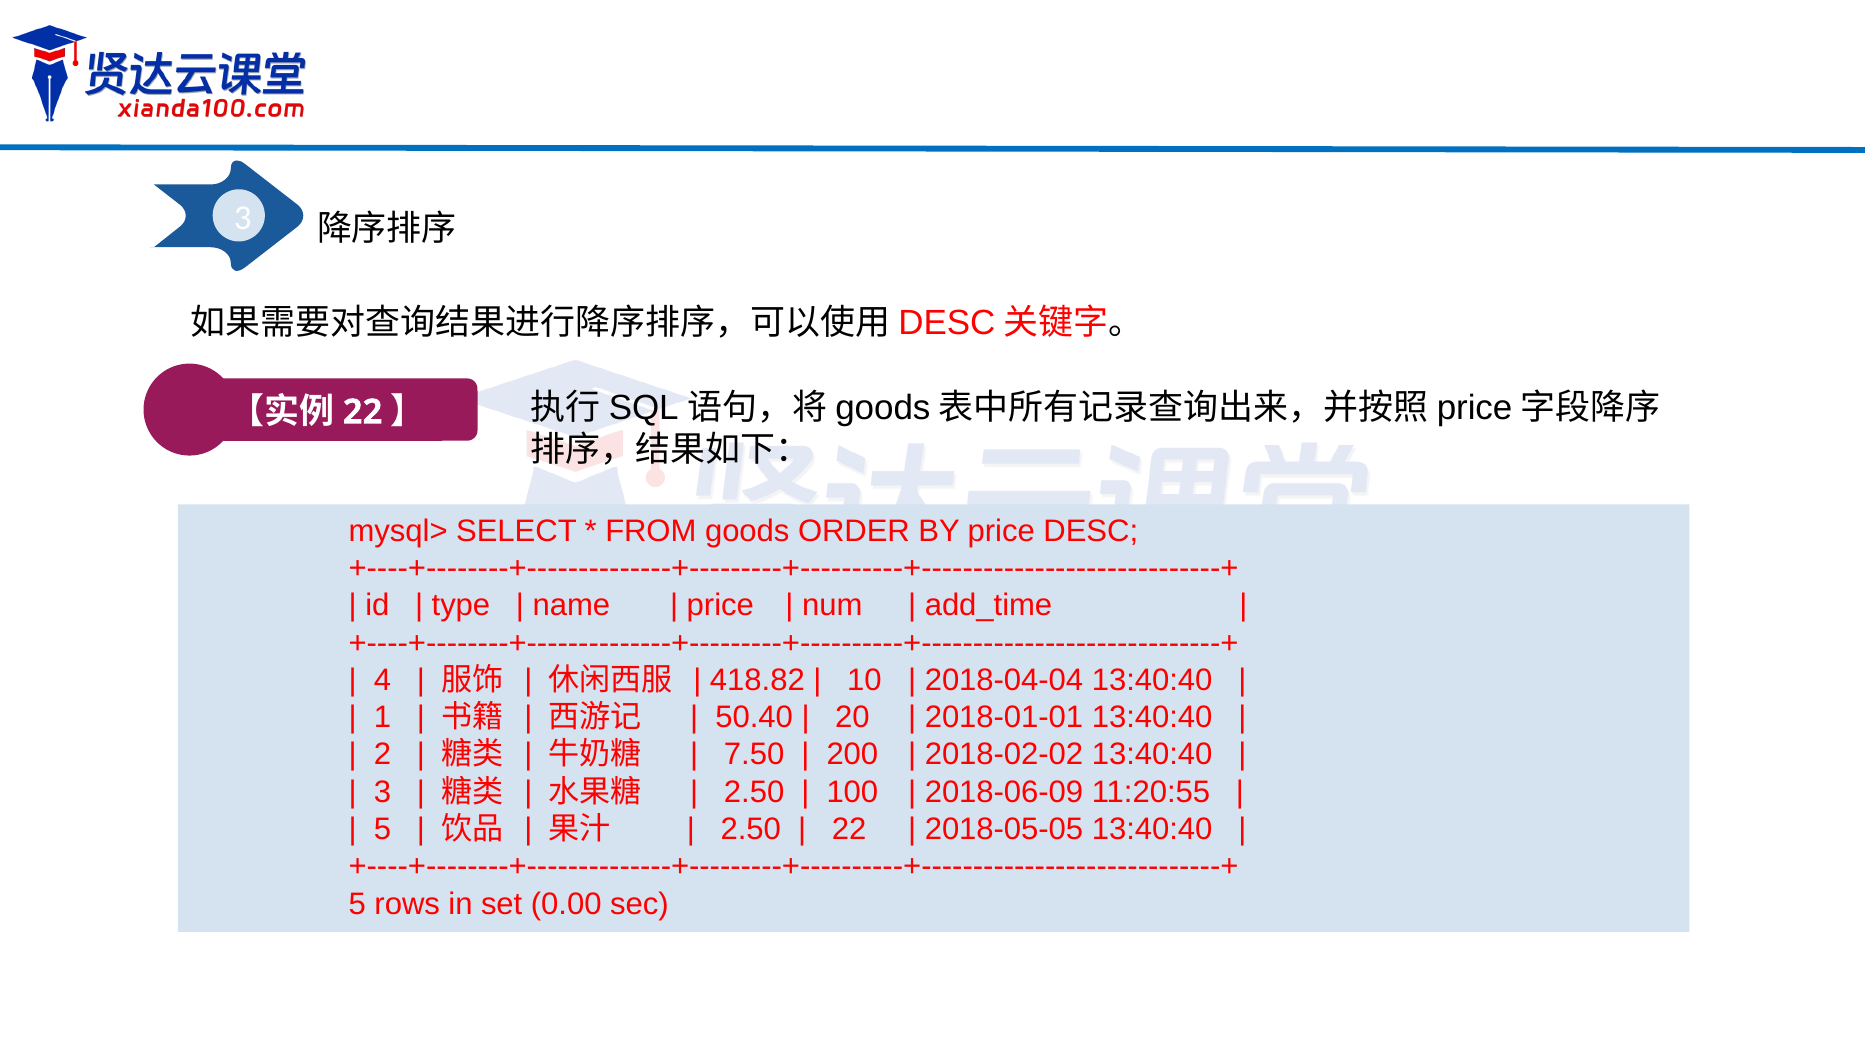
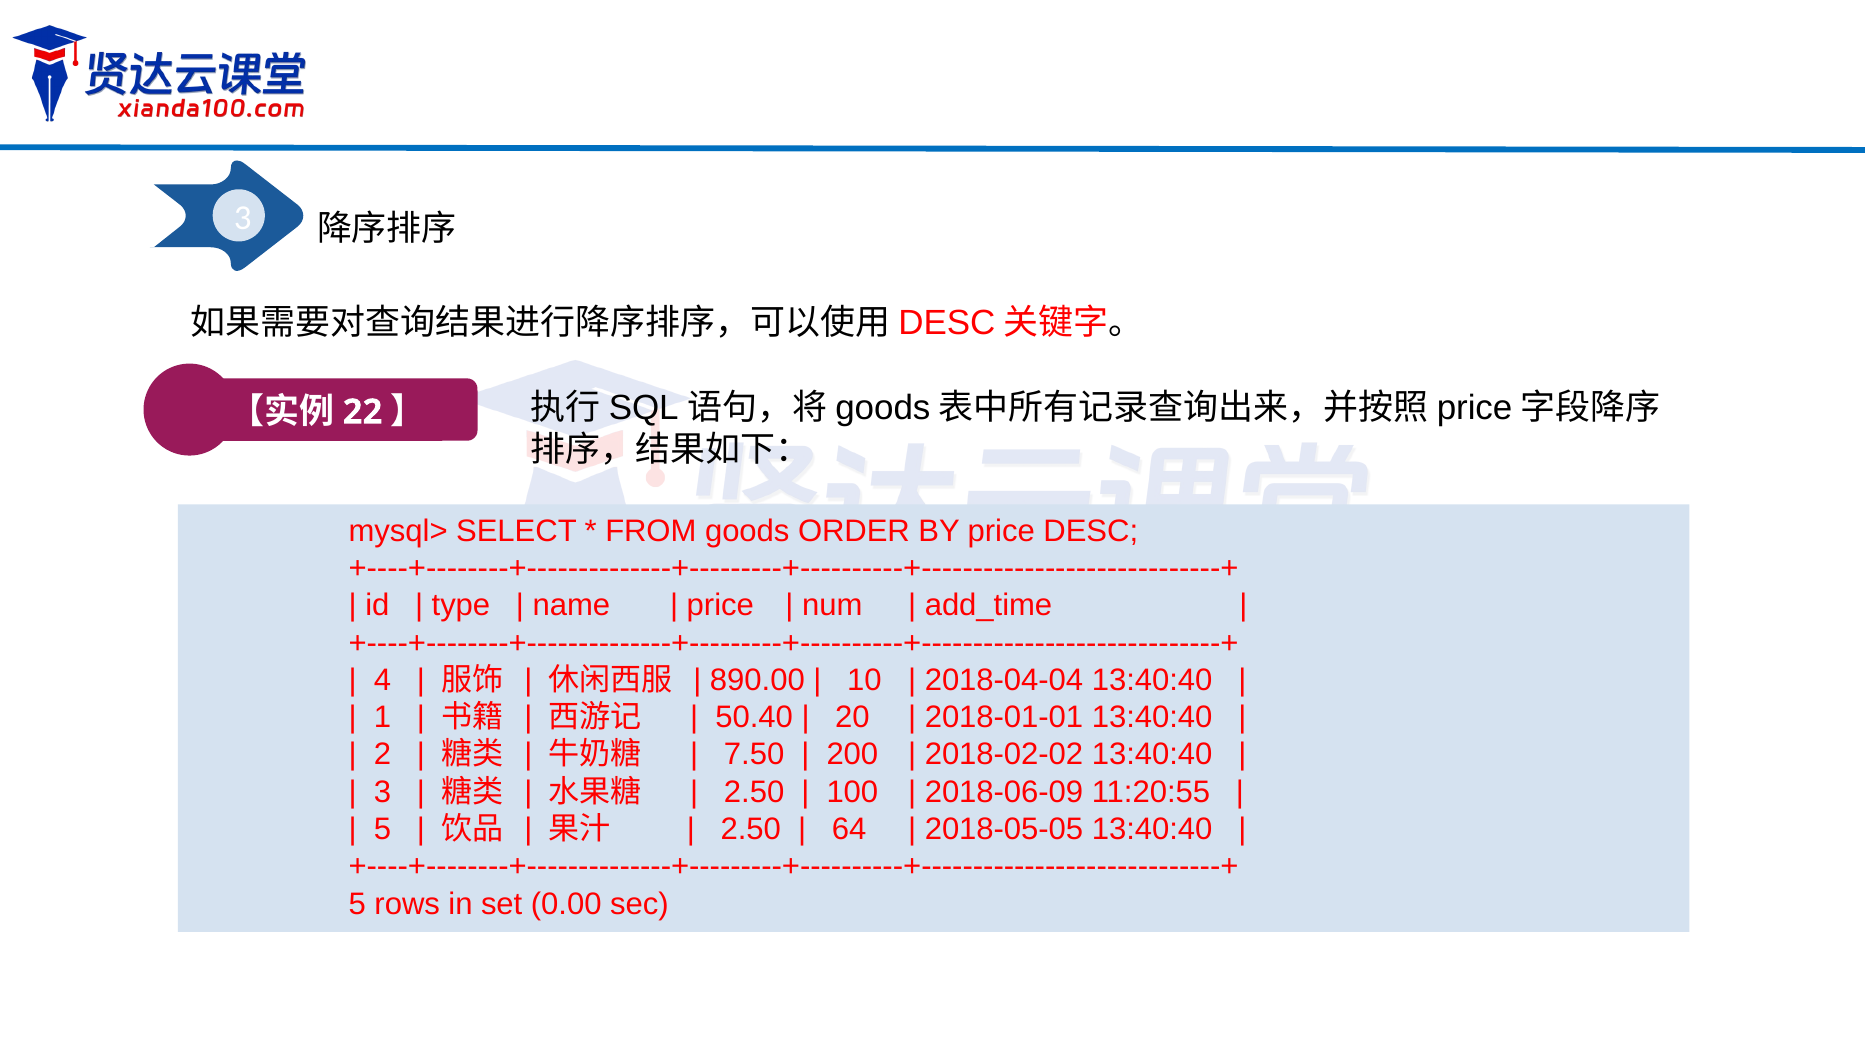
418.82: 418.82 -> 890.00
22 at (849, 829): 22 -> 64
